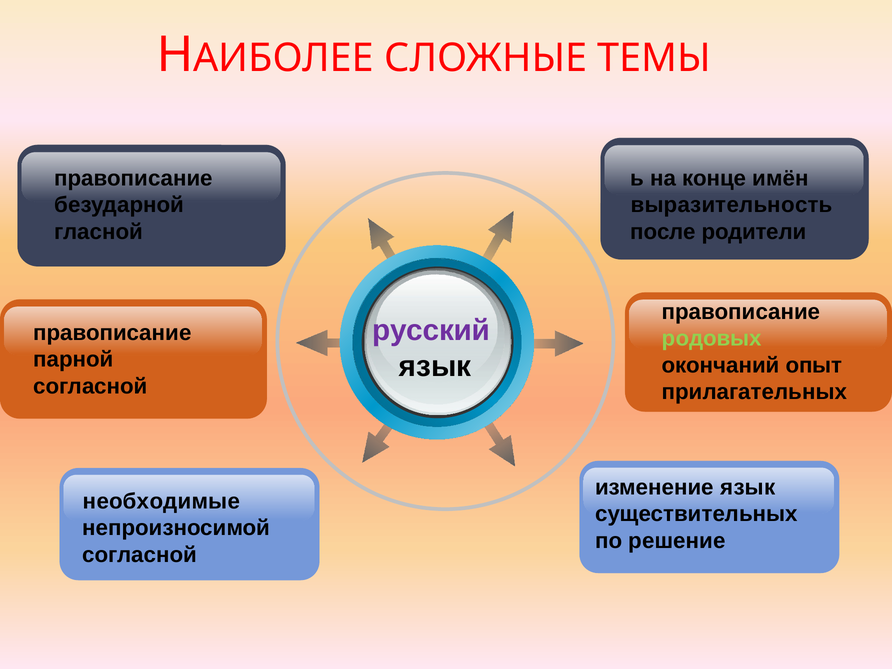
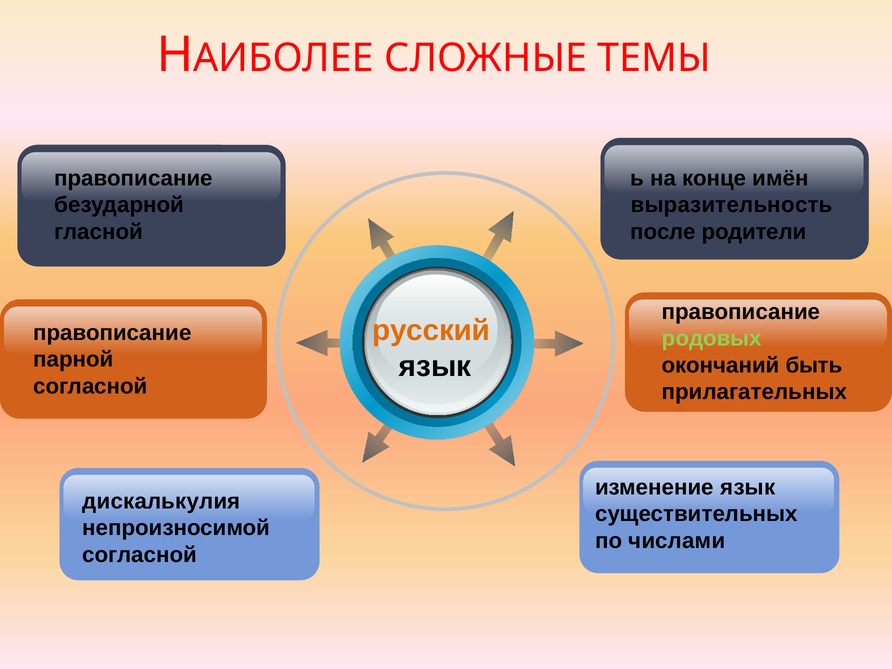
русский colour: purple -> orange
опыт: опыт -> быть
необходимые: необходимые -> дискалькулия
решение: решение -> числами
